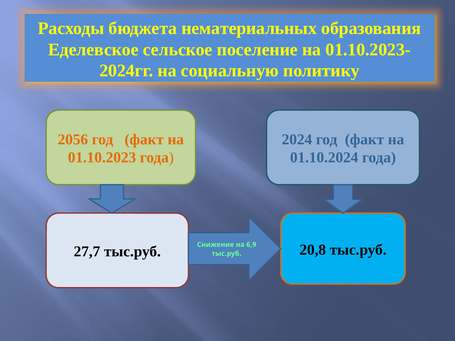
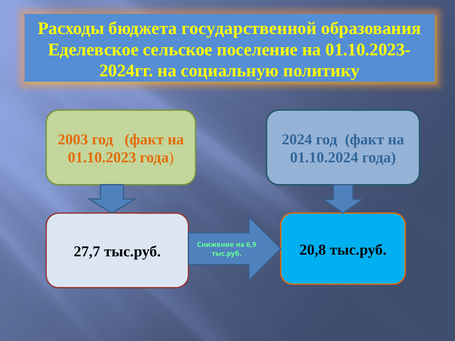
нематериальных: нематериальных -> государственной
2056: 2056 -> 2003
